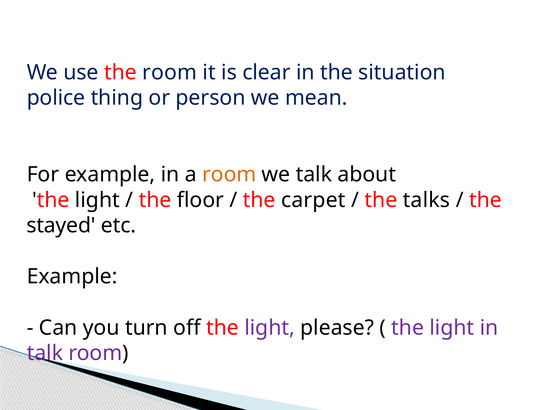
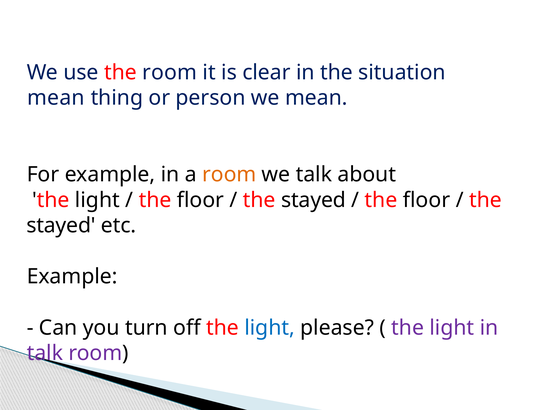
police at (56, 98): police -> mean
carpet at (313, 200): carpet -> stayed
talks at (426, 200): talks -> floor
light at (270, 327) colour: purple -> blue
